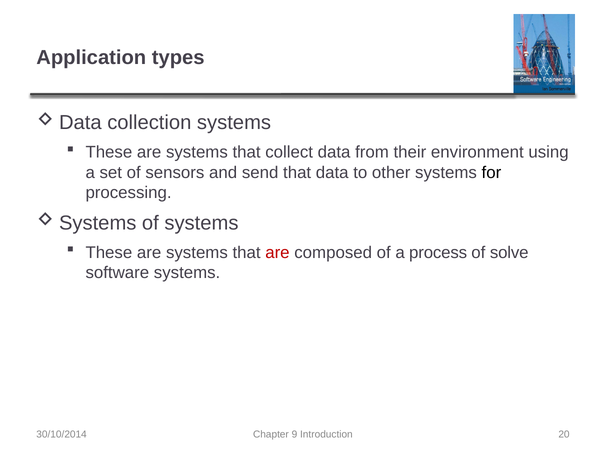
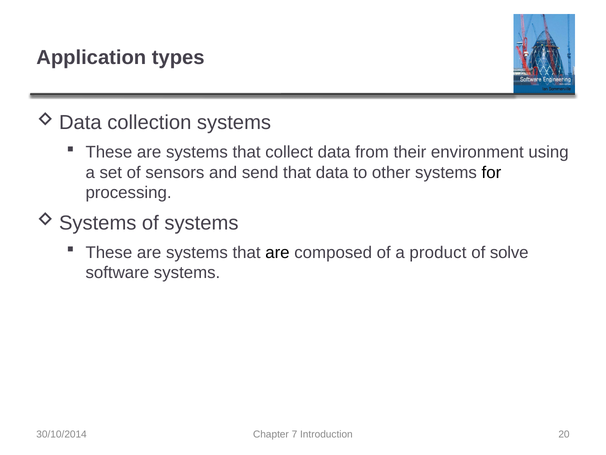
are at (277, 252) colour: red -> black
process: process -> product
9: 9 -> 7
